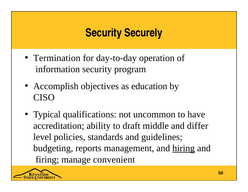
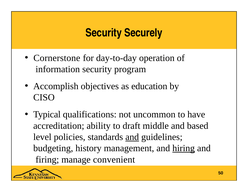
Termination: Termination -> Cornerstone
differ: differ -> based
and at (132, 137) underline: none -> present
reports: reports -> history
